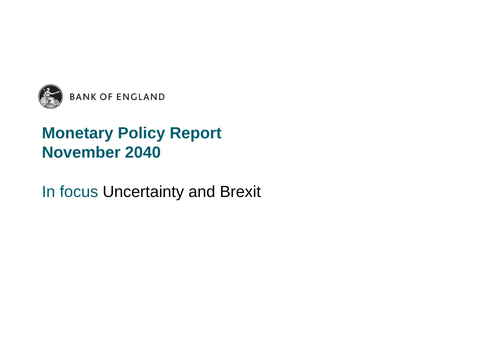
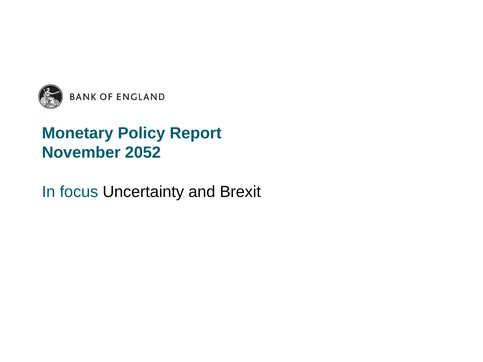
2040: 2040 -> 2052
